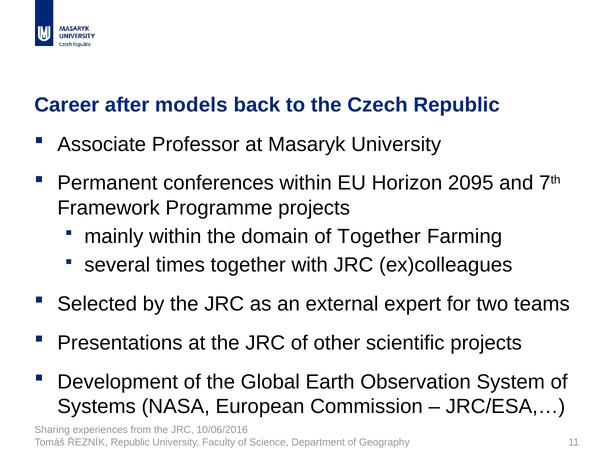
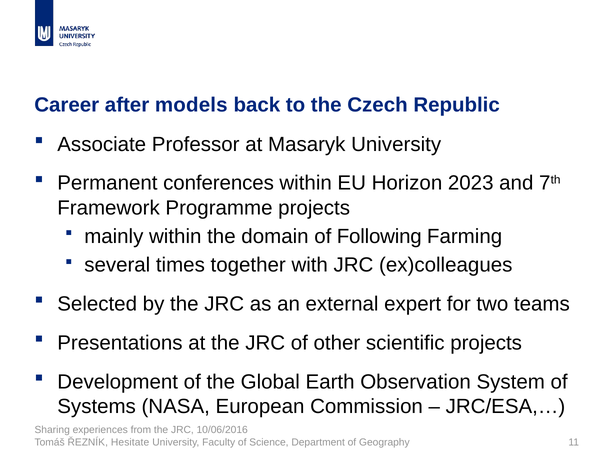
2095: 2095 -> 2023
of Together: Together -> Following
ŘEZNÍK Republic: Republic -> Hesitate
